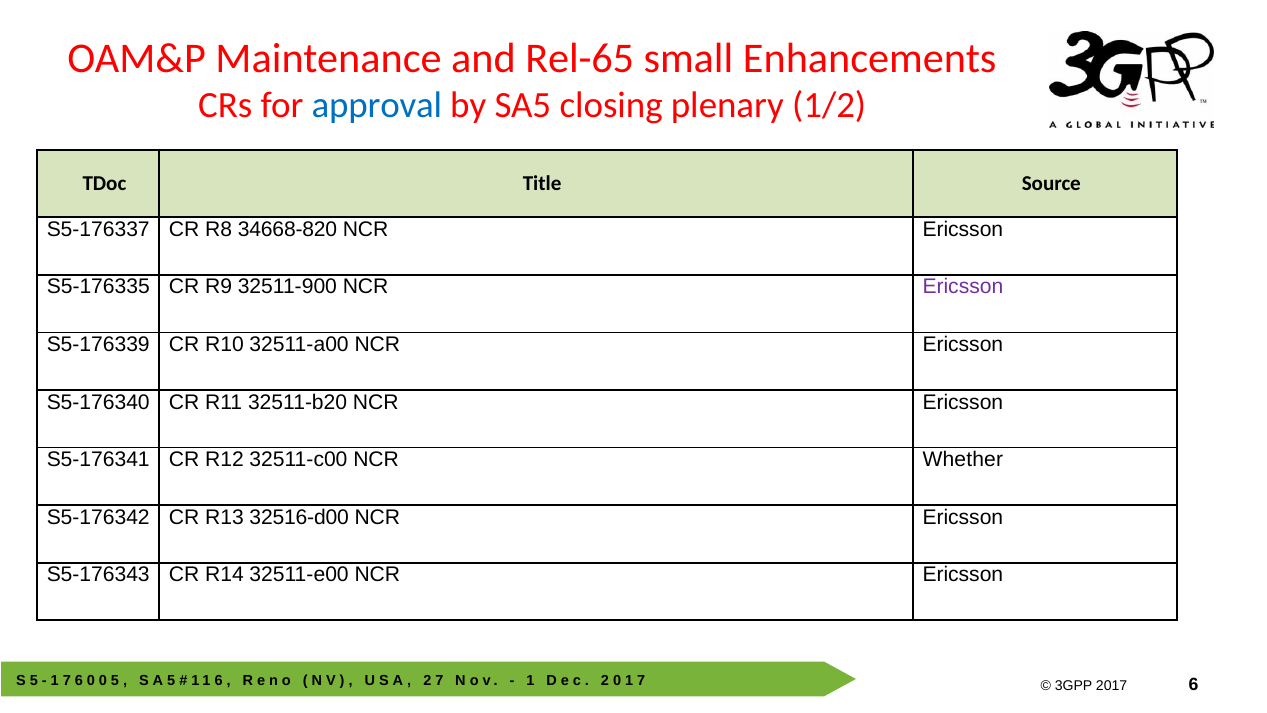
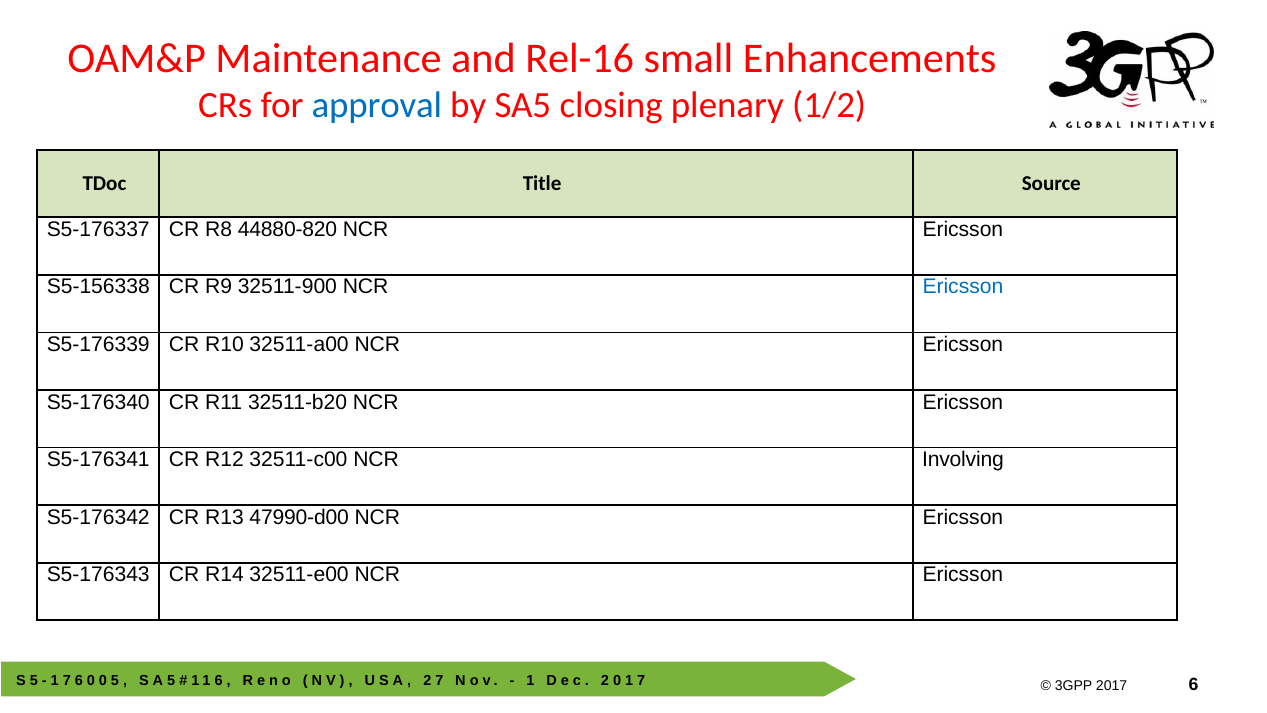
Rel-65: Rel-65 -> Rel-16
34668-820: 34668-820 -> 44880-820
S5-176335: S5-176335 -> S5-156338
Ericsson at (963, 287) colour: purple -> blue
Whether: Whether -> Involving
32516-d00: 32516-d00 -> 47990-d00
